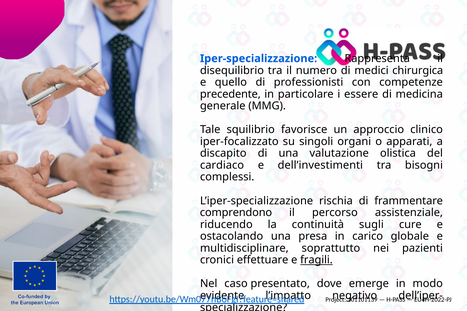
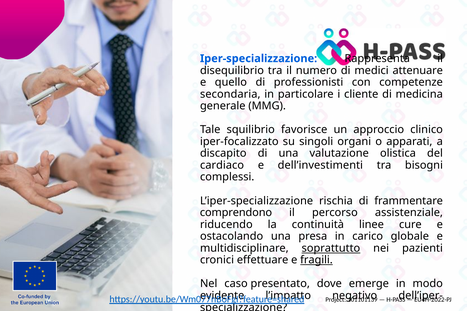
chirurgica: chirurgica -> attenuare
precedente: precedente -> secondaria
essere: essere -> cliente
sugli: sugli -> linee
soprattutto underline: none -> present
